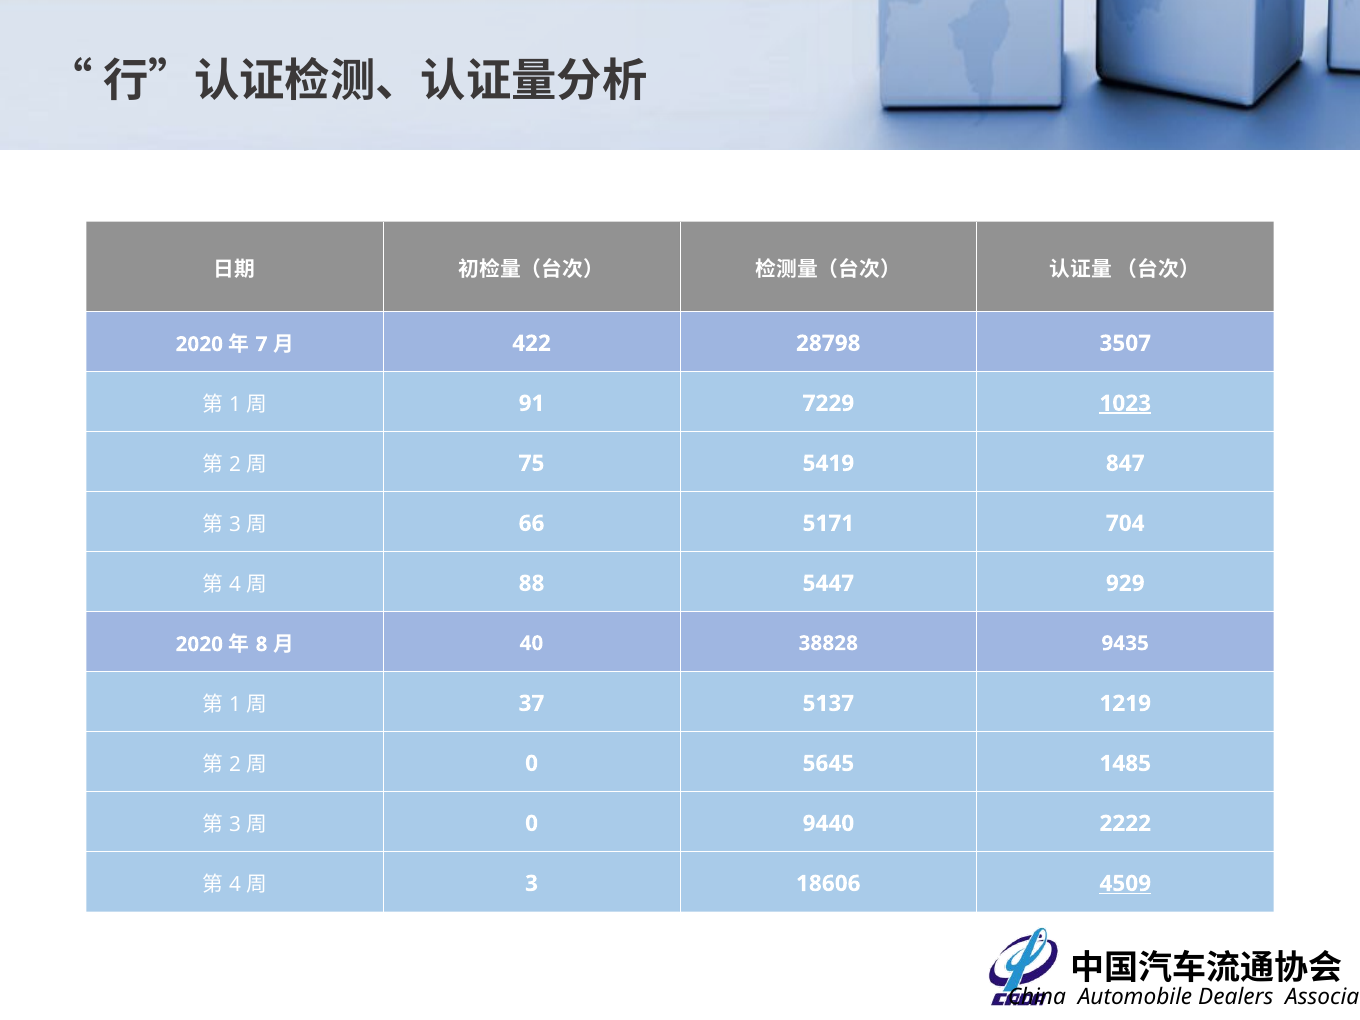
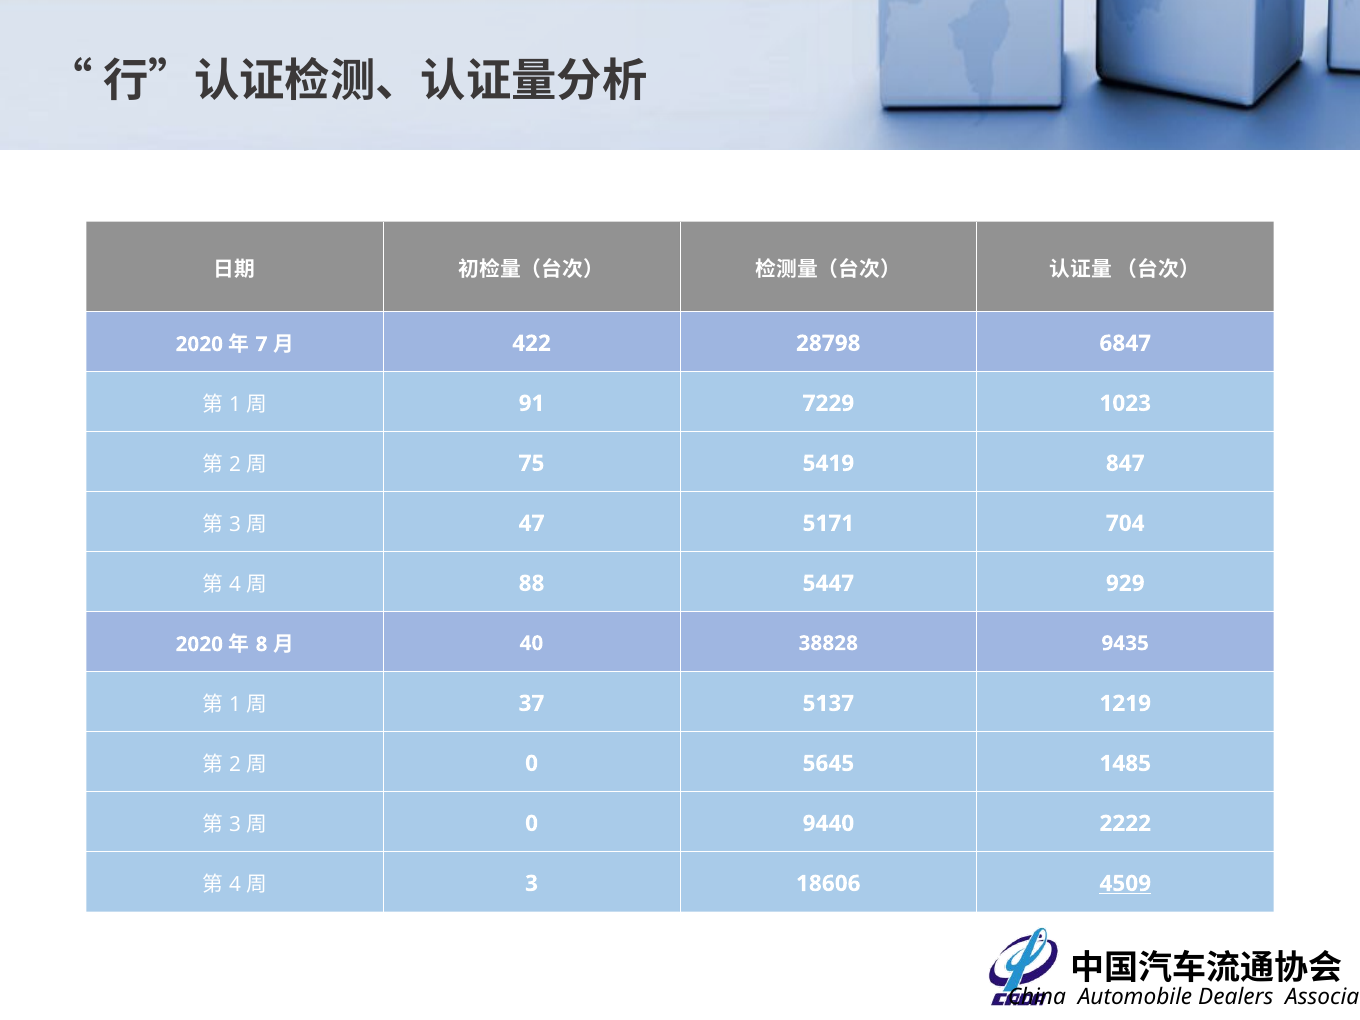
3507: 3507 -> 6847
1023 underline: present -> none
66: 66 -> 47
